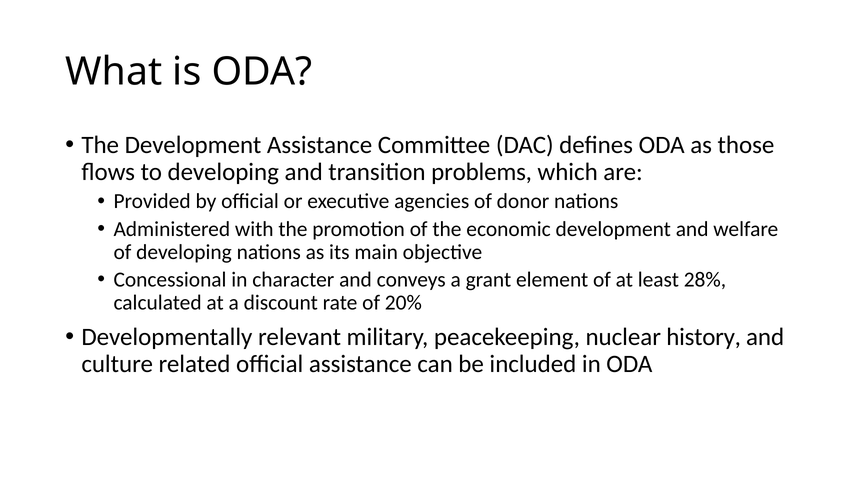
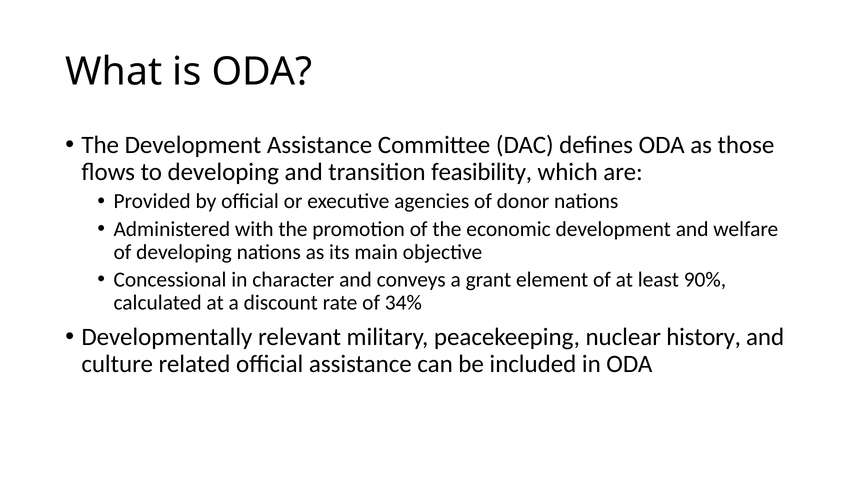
problems: problems -> feasibility
28%: 28% -> 90%
20%: 20% -> 34%
